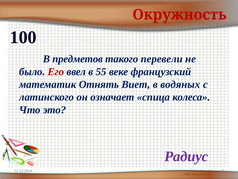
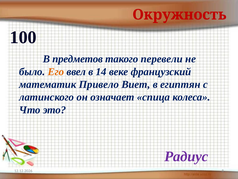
Его colour: red -> orange
55: 55 -> 14
Отнять: Отнять -> Привело
водяных: водяных -> египтян
